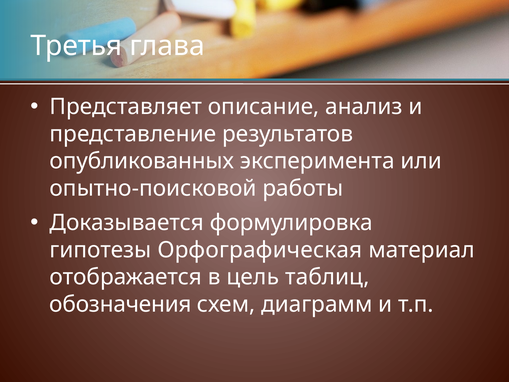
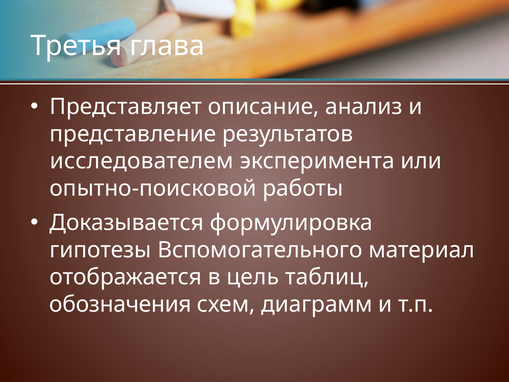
опубликованных: опубликованных -> исследователем
Орфографическая: Орфографическая -> Вспомогательного
